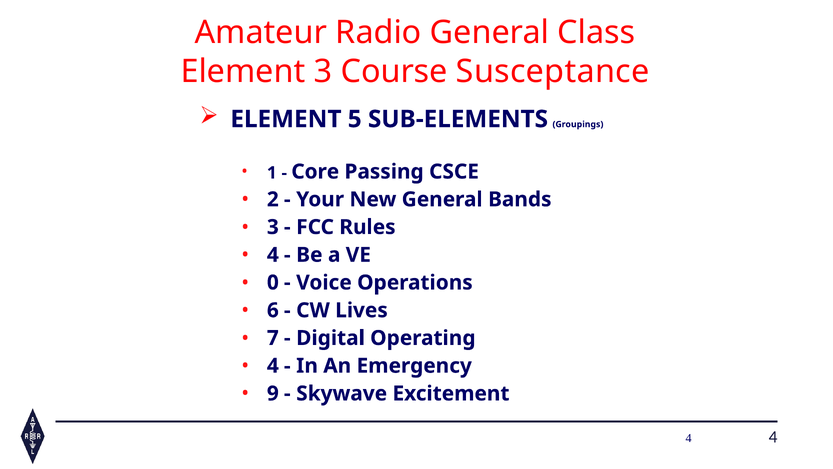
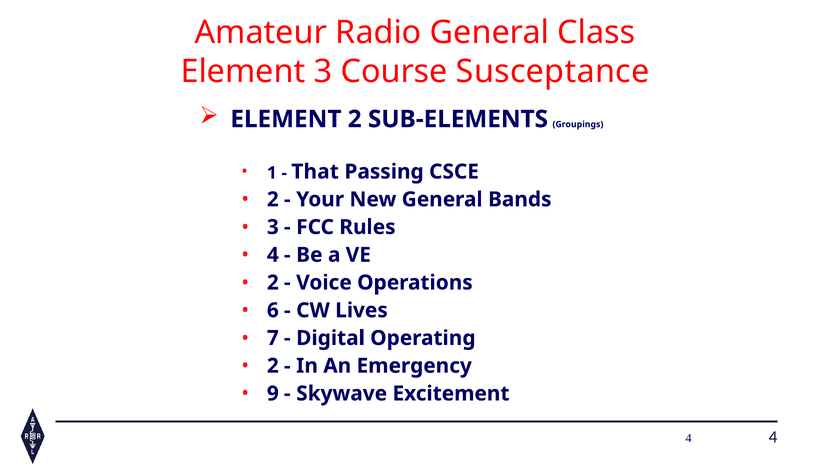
ELEMENT 5: 5 -> 2
Core: Core -> That
0 at (273, 282): 0 -> 2
4 at (273, 366): 4 -> 2
